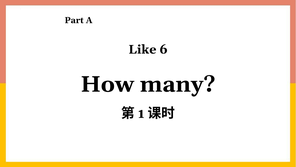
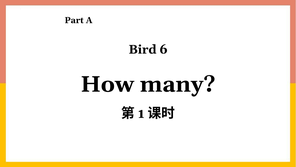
Like: Like -> Bird
